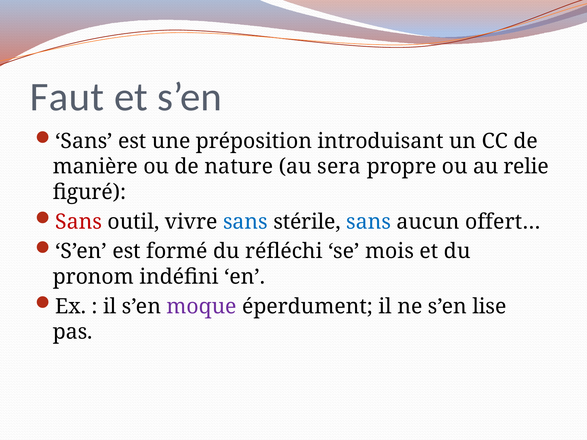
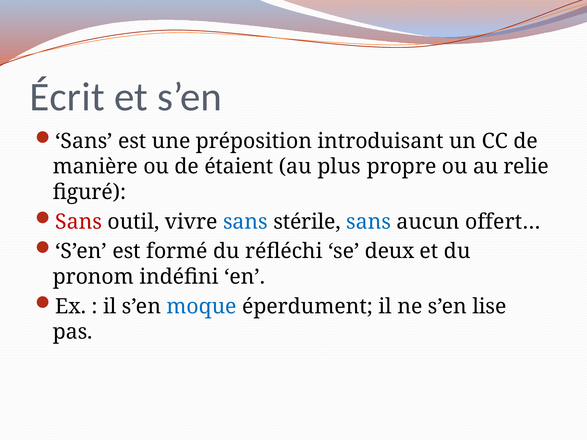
Faut: Faut -> Écrit
nature: nature -> étaient
sera: sera -> plus
mois: mois -> deux
moque colour: purple -> blue
